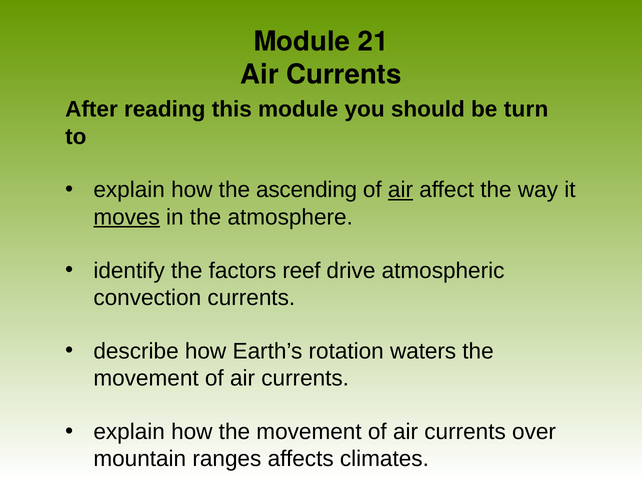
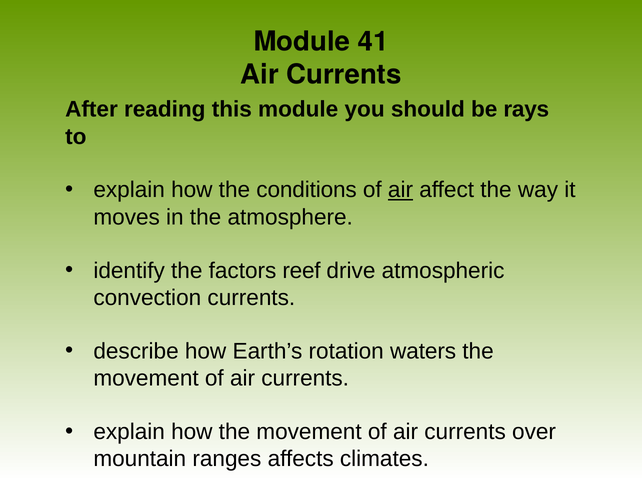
21: 21 -> 41
turn: turn -> rays
ascending: ascending -> conditions
moves underline: present -> none
